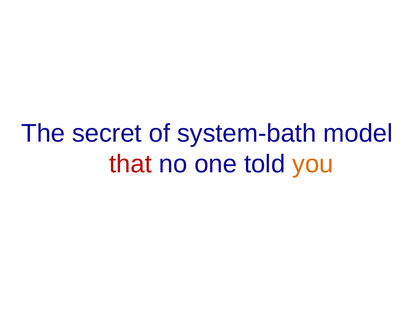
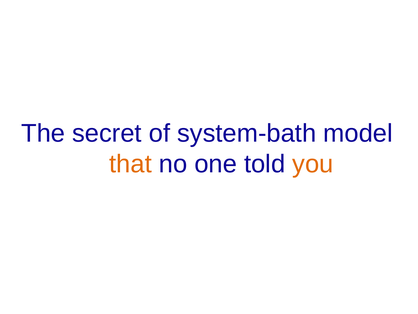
that colour: red -> orange
